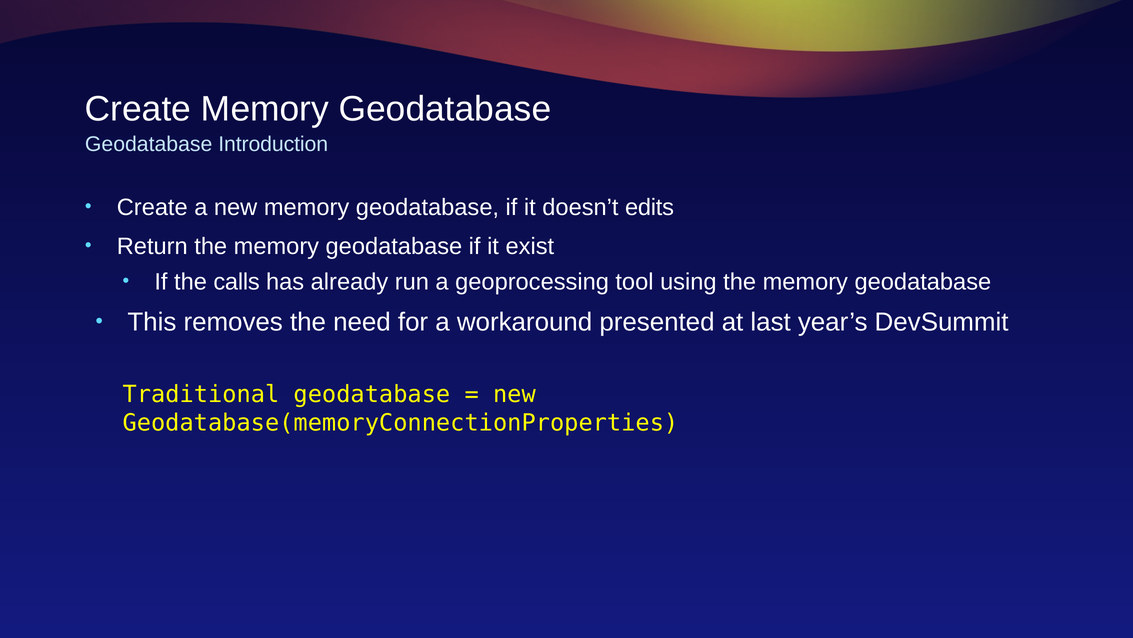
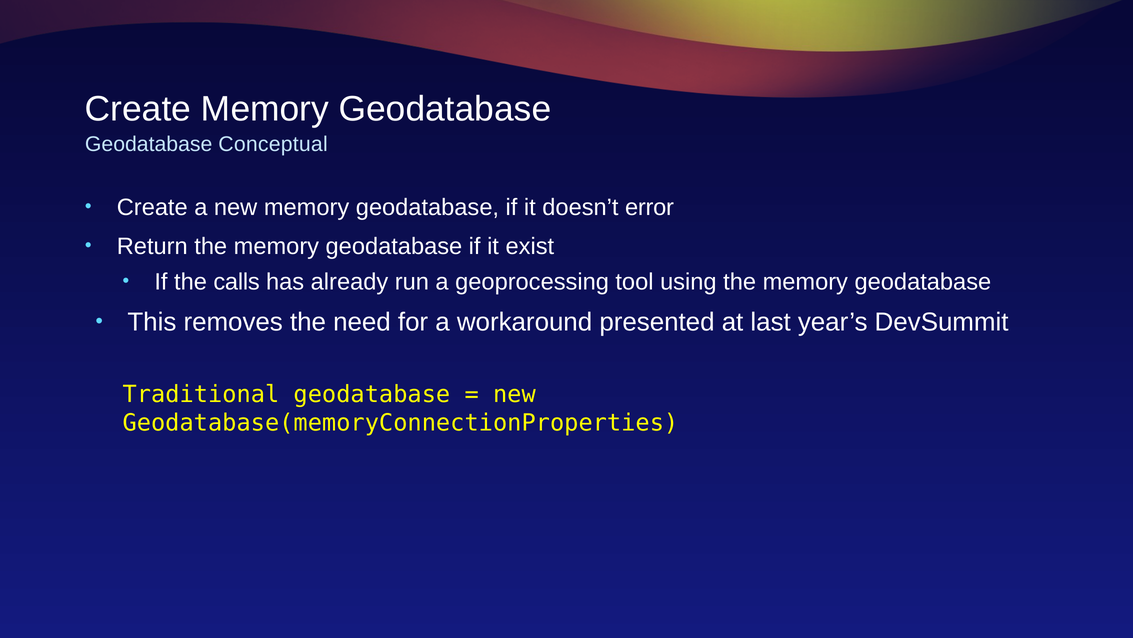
Introduction: Introduction -> Conceptual
edits: edits -> error
